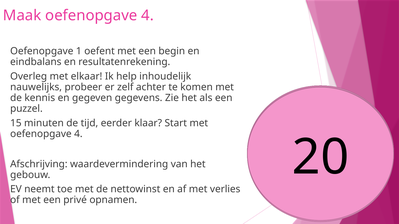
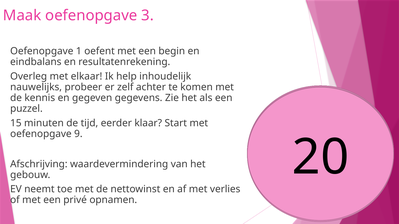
Maak oefenopgave 4: 4 -> 3
4 at (78, 134): 4 -> 9
